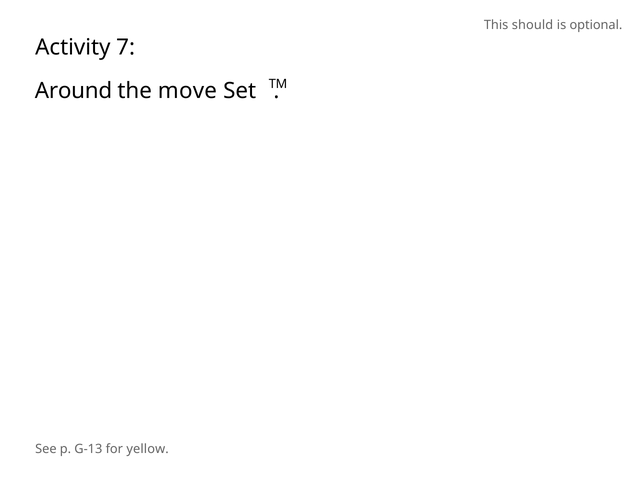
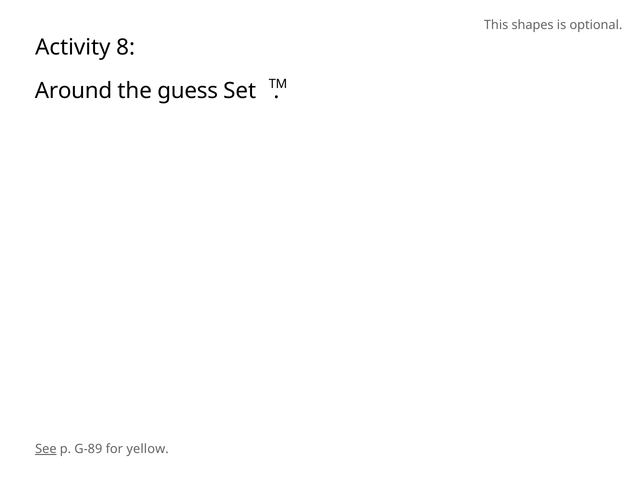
should: should -> shapes
7: 7 -> 8
move: move -> guess
See underline: none -> present
G-13: G-13 -> G-89
